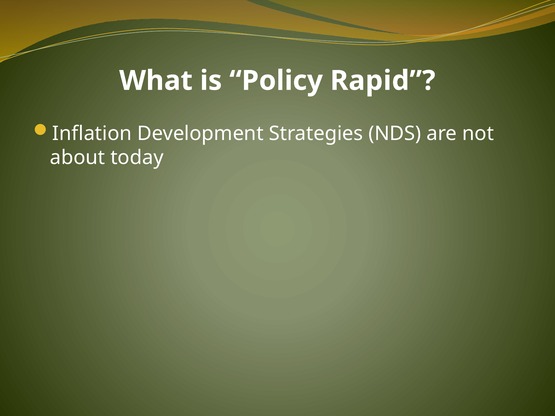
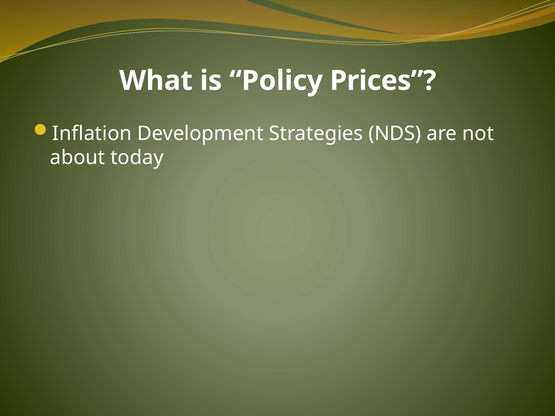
Rapid: Rapid -> Prices
